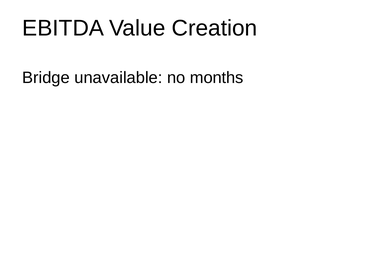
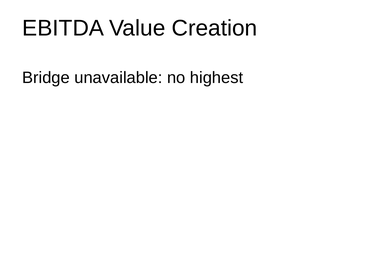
months: months -> highest
